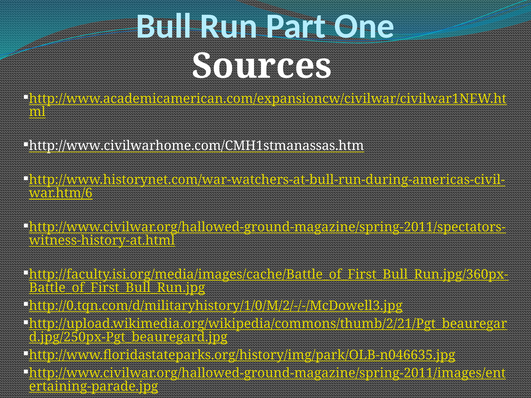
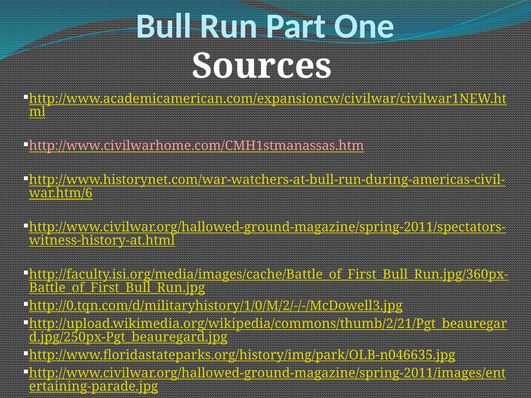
http://www.civilwarhome.com/CMH1stmanassas.htm colour: white -> pink
